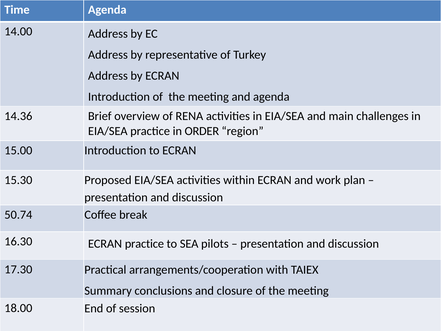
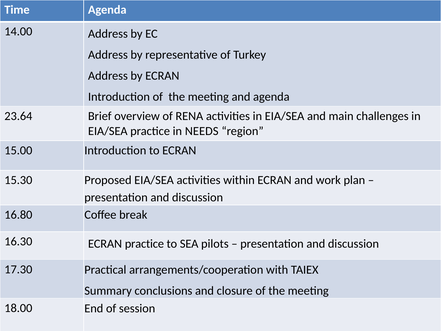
14.36: 14.36 -> 23.64
ORDER: ORDER -> NEEDS
50.74: 50.74 -> 16.80
